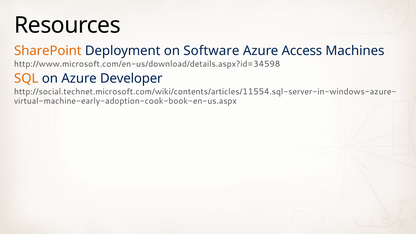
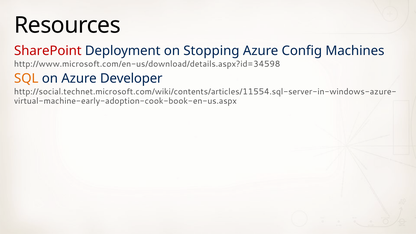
SharePoint colour: orange -> red
Software: Software -> Stopping
Access: Access -> Config
